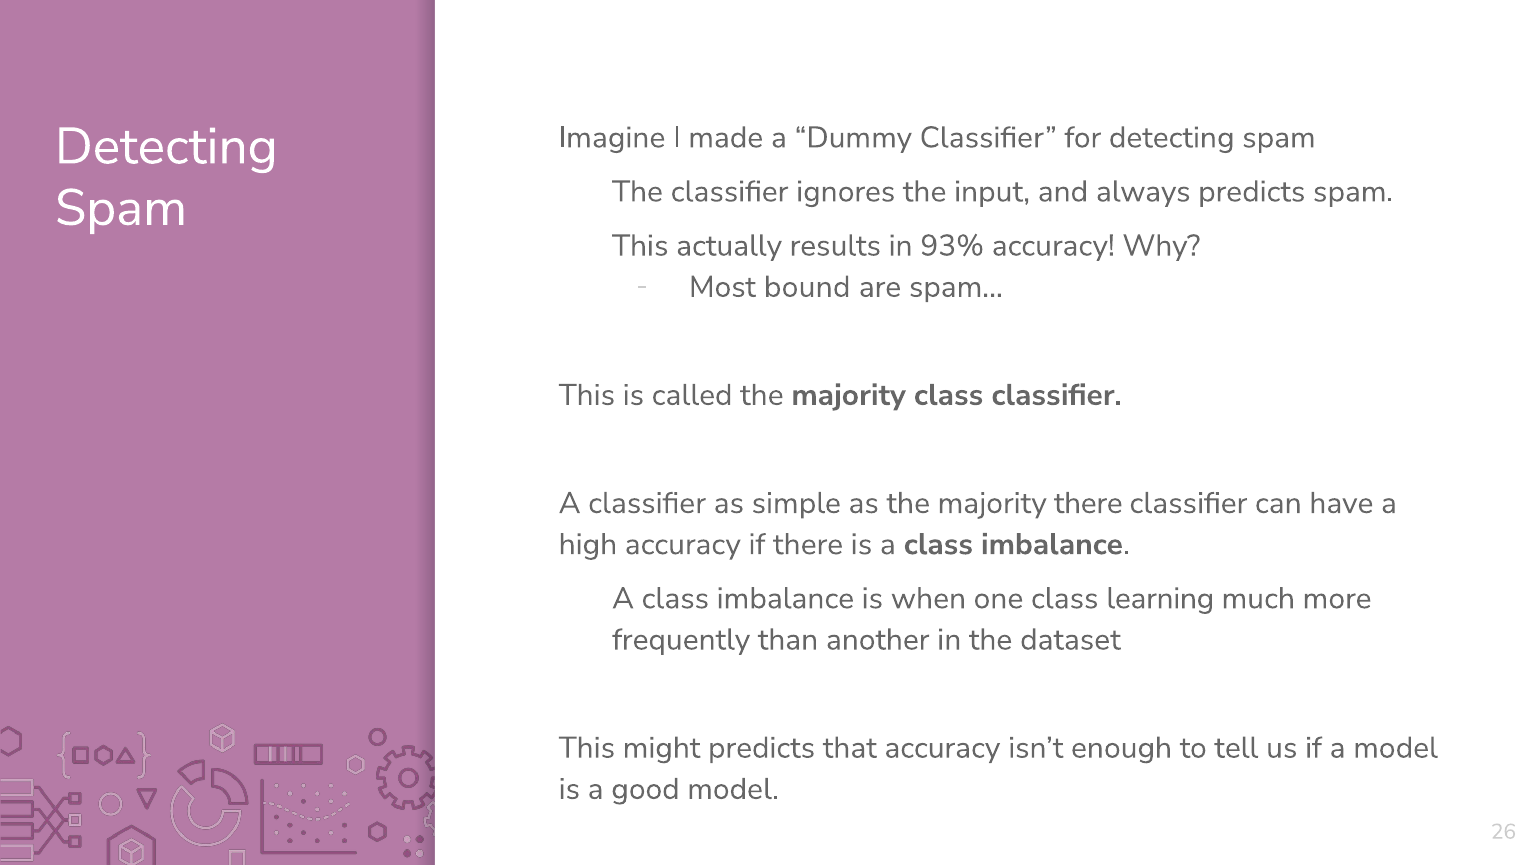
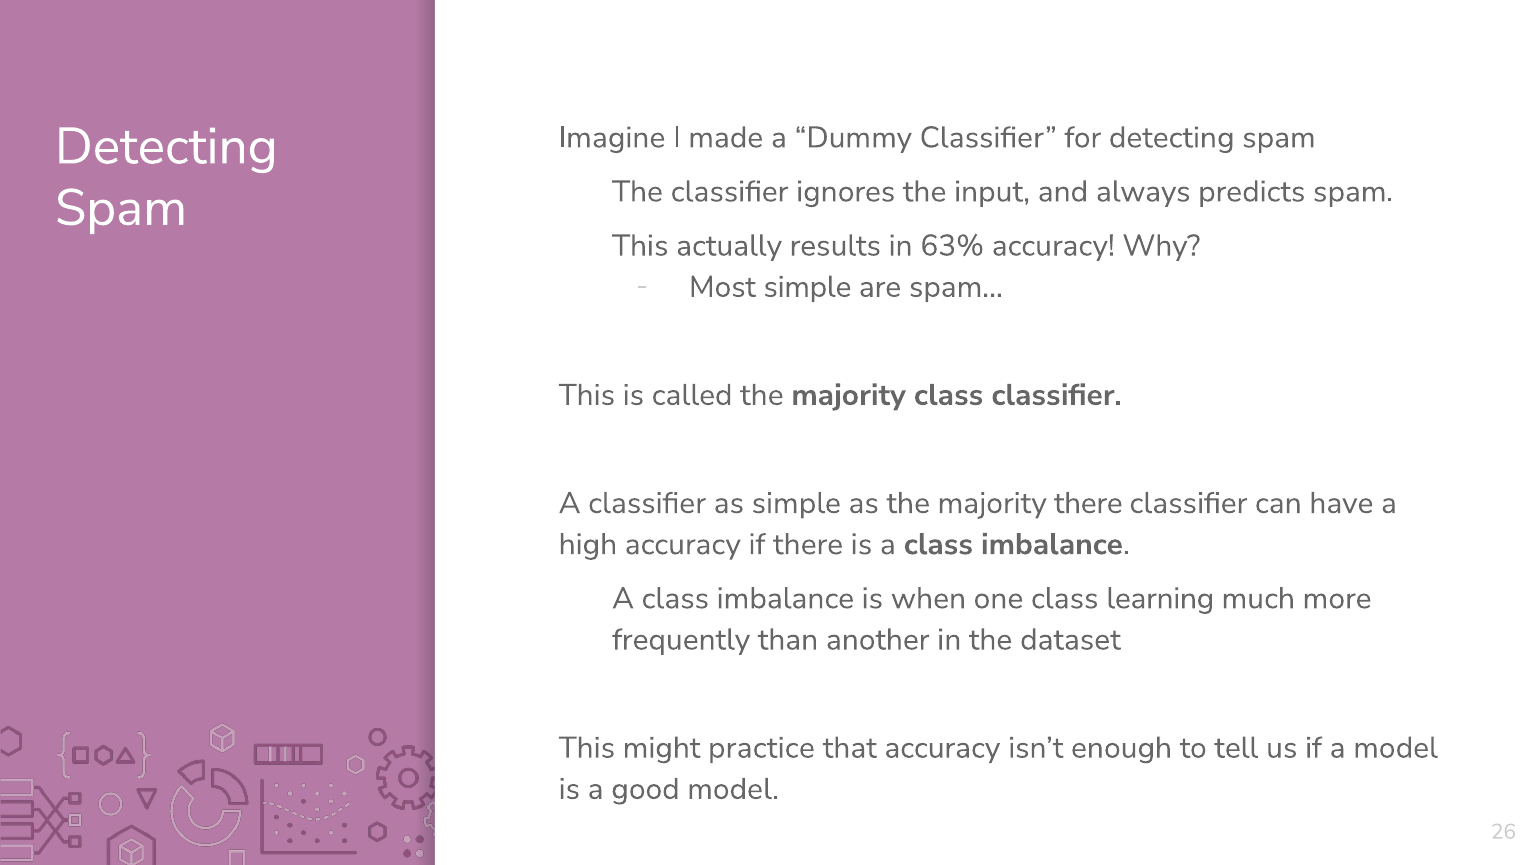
93%: 93% -> 63%
Most bound: bound -> simple
might predicts: predicts -> practice
